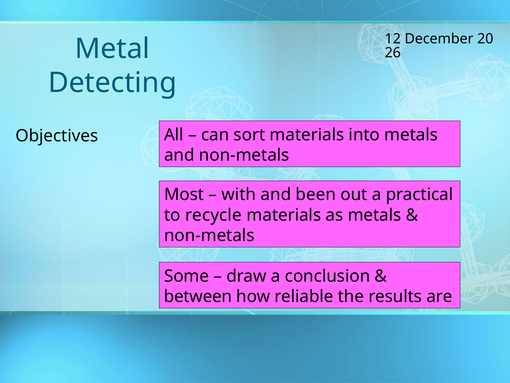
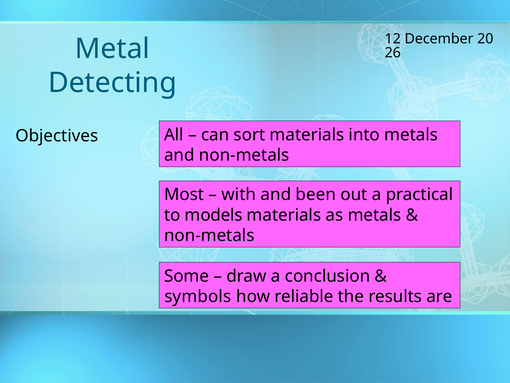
recycle: recycle -> models
between: between -> symbols
